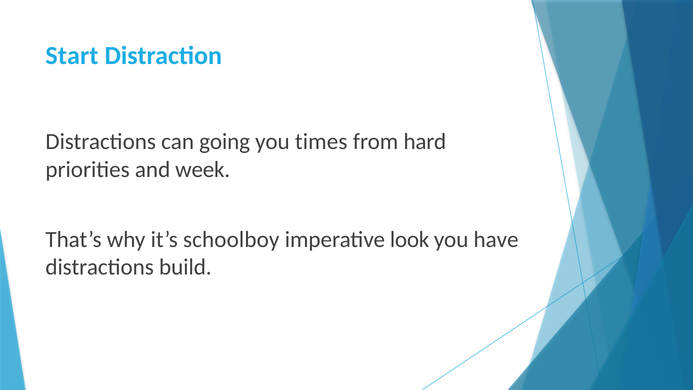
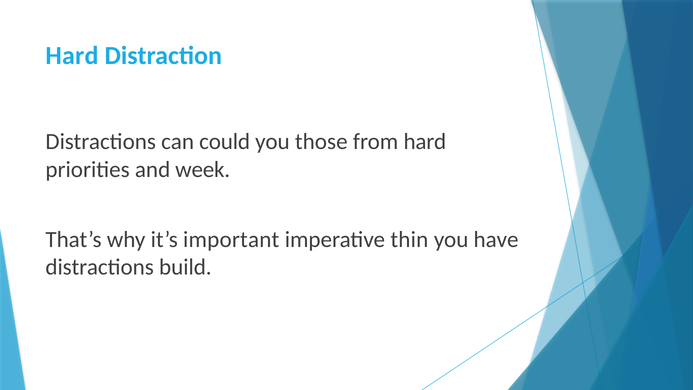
Start at (72, 56): Start -> Hard
going: going -> could
times: times -> those
schoolboy: schoolboy -> important
look: look -> thin
